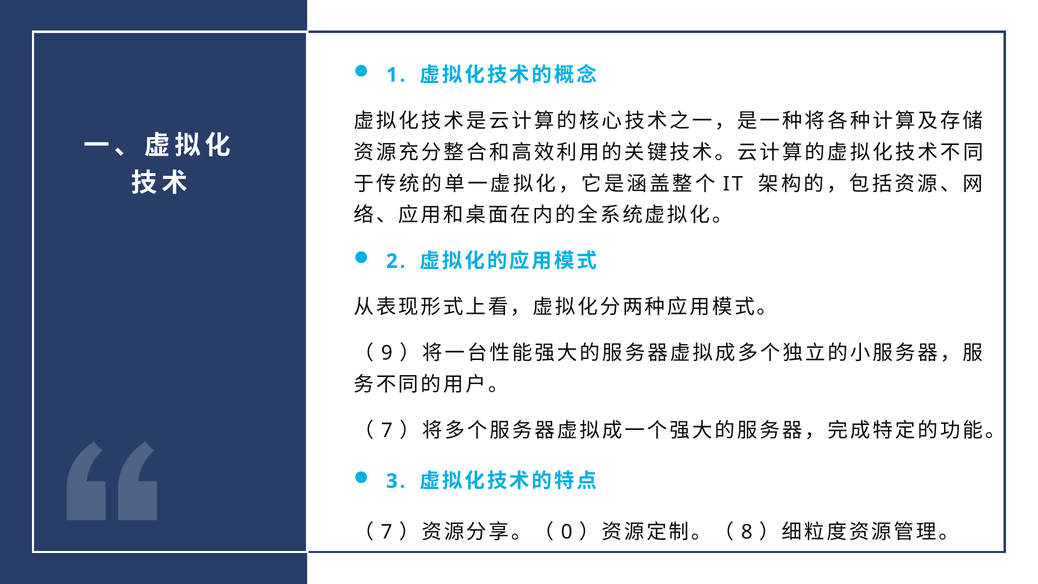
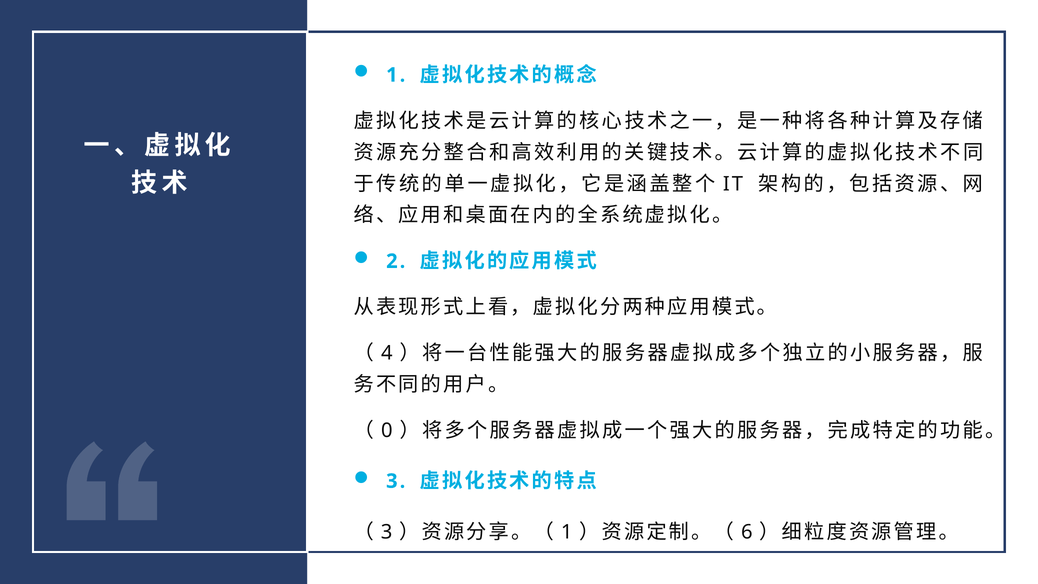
9: 9 -> 4
7 at (387, 430): 7 -> 0
7 at (387, 532): 7 -> 3
0 at (567, 532): 0 -> 1
8: 8 -> 6
